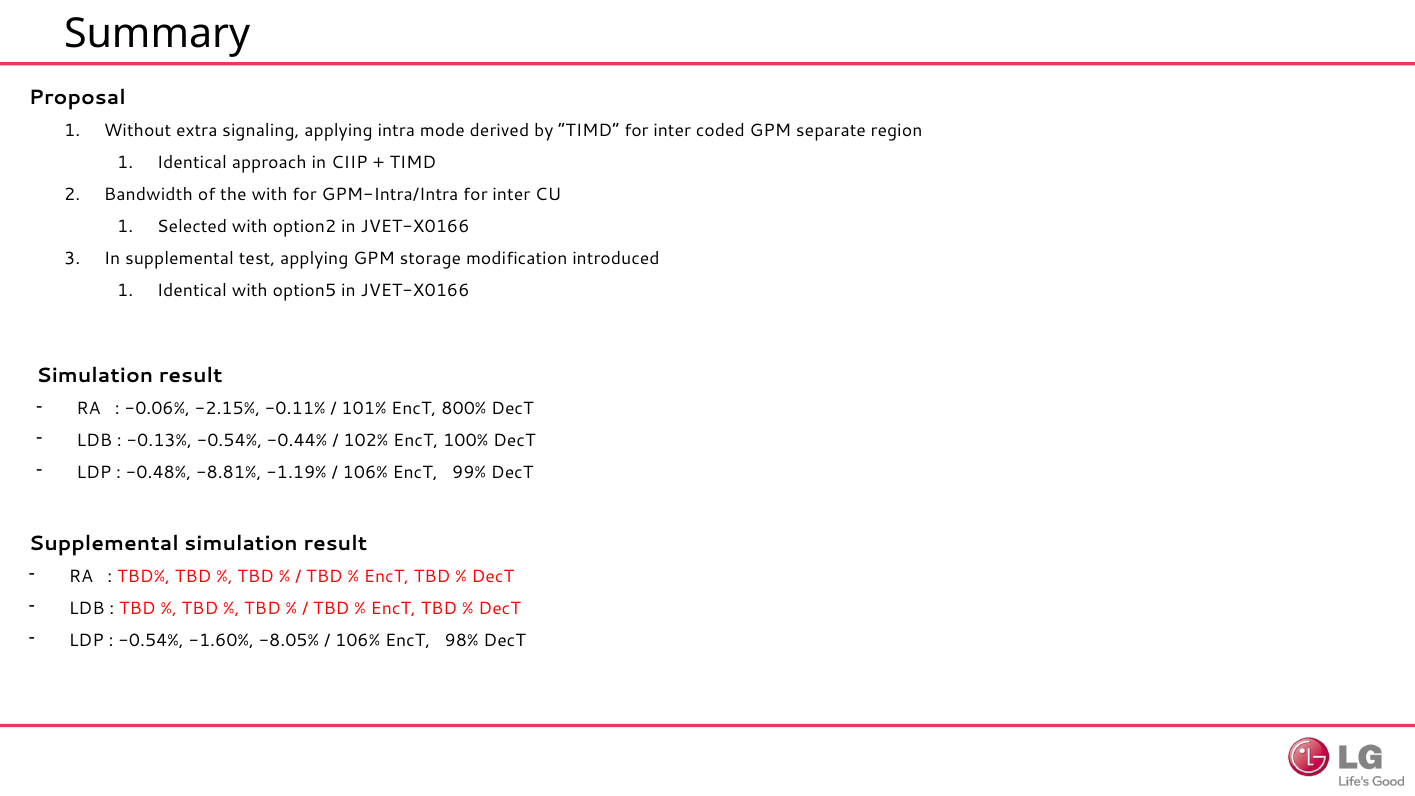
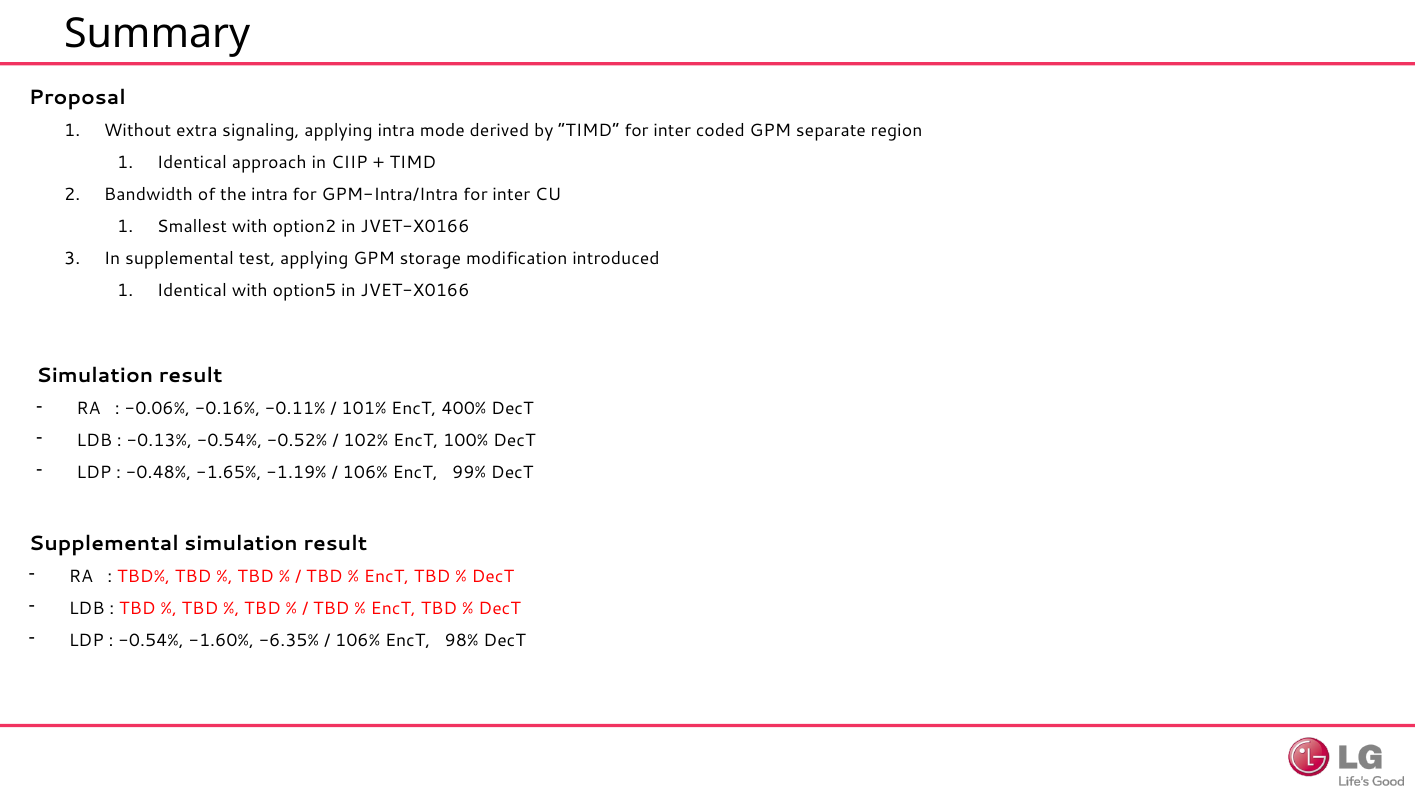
the with: with -> intra
Selected: Selected -> Smallest
-2.15%: -2.15% -> -0.16%
800%: 800% -> 400%
-0.44%: -0.44% -> -0.52%
-8.81%: -8.81% -> -1.65%
-8.05%: -8.05% -> -6.35%
